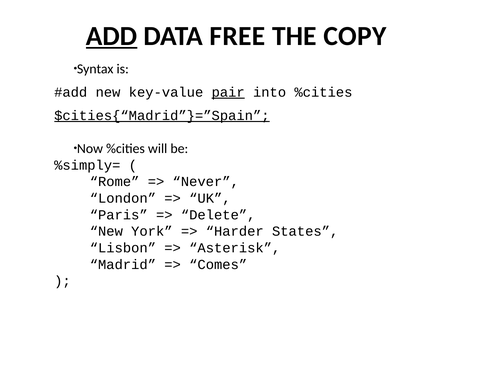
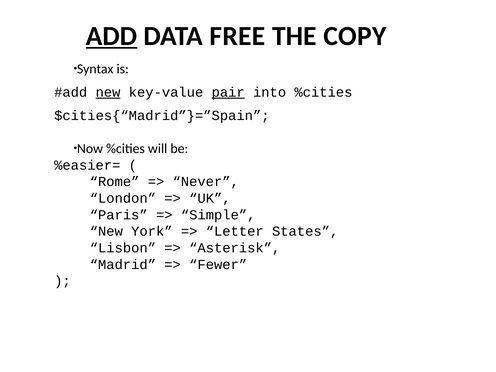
new at (108, 92) underline: none -> present
$cities{“Madrid”}=”Spain underline: present -> none
%simply=: %simply= -> %easier=
Delete: Delete -> Simple
Harder: Harder -> Letter
Comes: Comes -> Fewer
